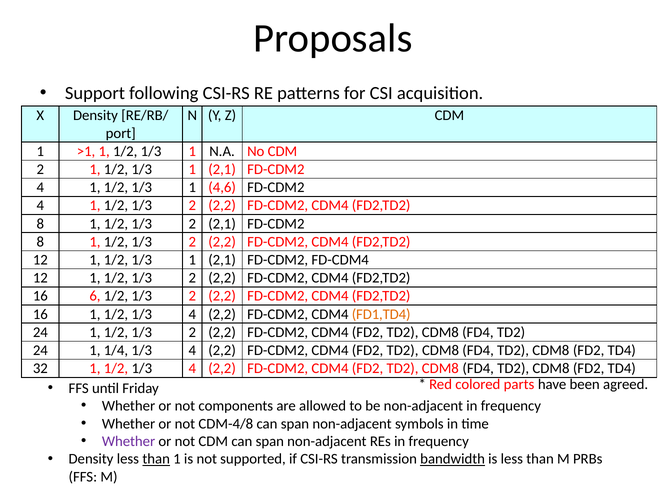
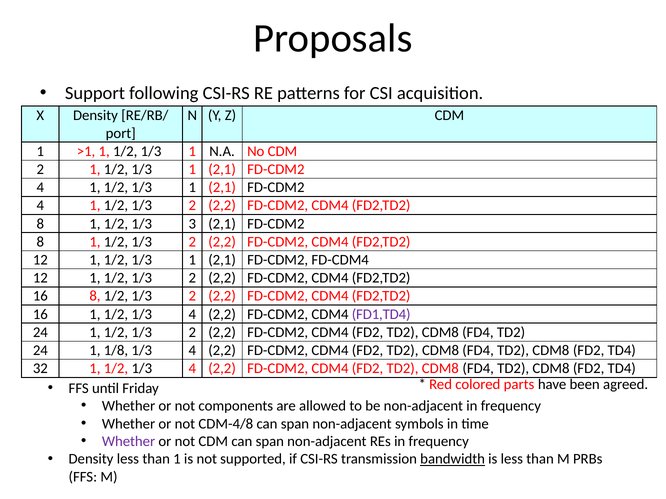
4,6 at (222, 188): 4,6 -> 2,1
2 at (192, 224): 2 -> 3
16 6: 6 -> 8
FD1,TD4 colour: orange -> purple
1/4: 1/4 -> 1/8
than at (156, 460) underline: present -> none
